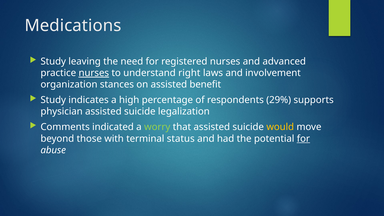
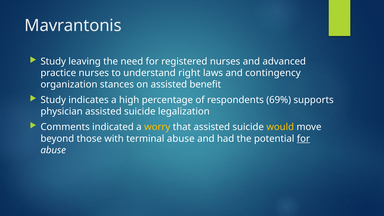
Medications: Medications -> Mavrantonis
nurses at (94, 73) underline: present -> none
involvement: involvement -> contingency
29%: 29% -> 69%
worry colour: light green -> yellow
terminal status: status -> abuse
